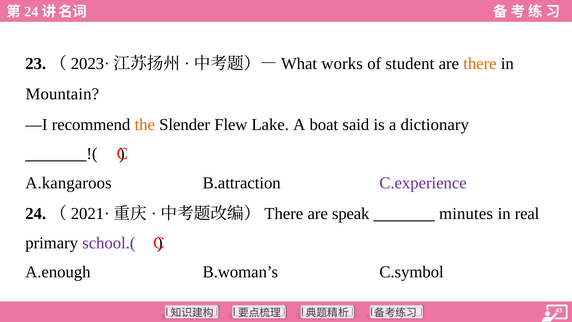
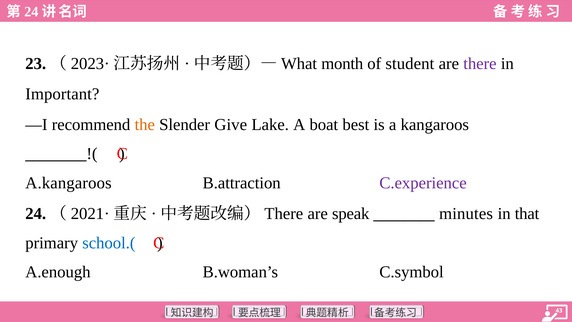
works: works -> month
there colour: orange -> purple
Mountain: Mountain -> Important
Flew: Flew -> Give
said: said -> best
dictionary: dictionary -> kangaroos
real: real -> that
school.( colour: purple -> blue
